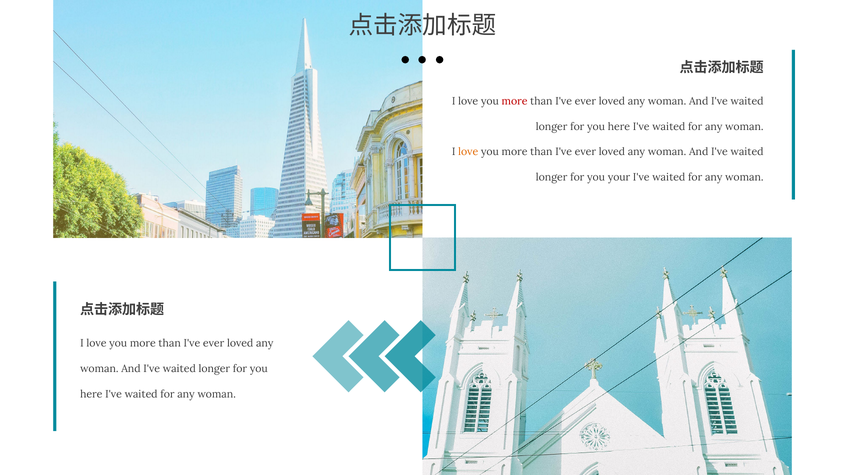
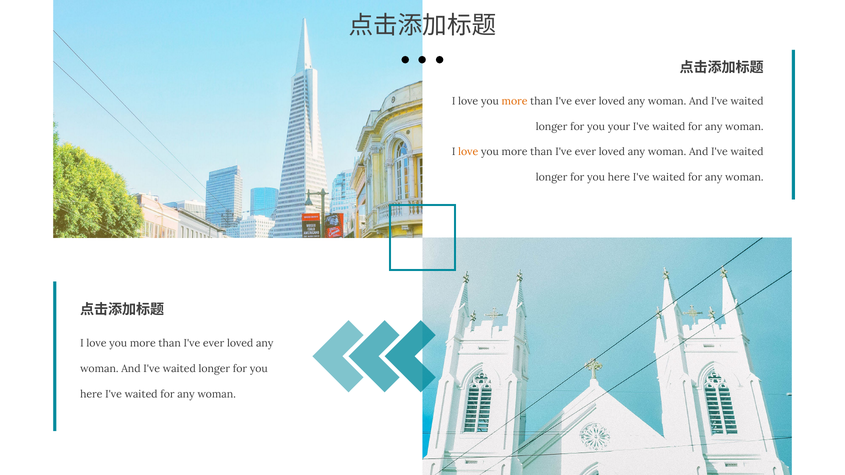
more at (515, 101) colour: red -> orange
here at (619, 127): here -> your
your at (619, 177): your -> here
